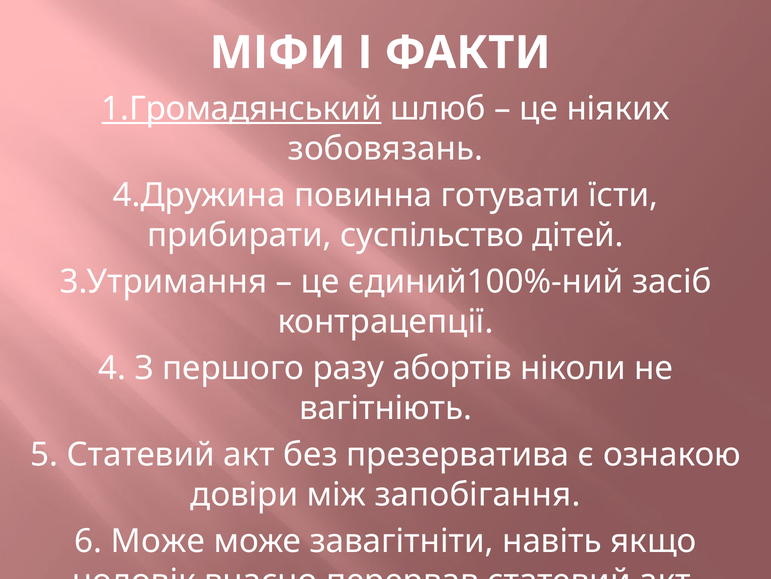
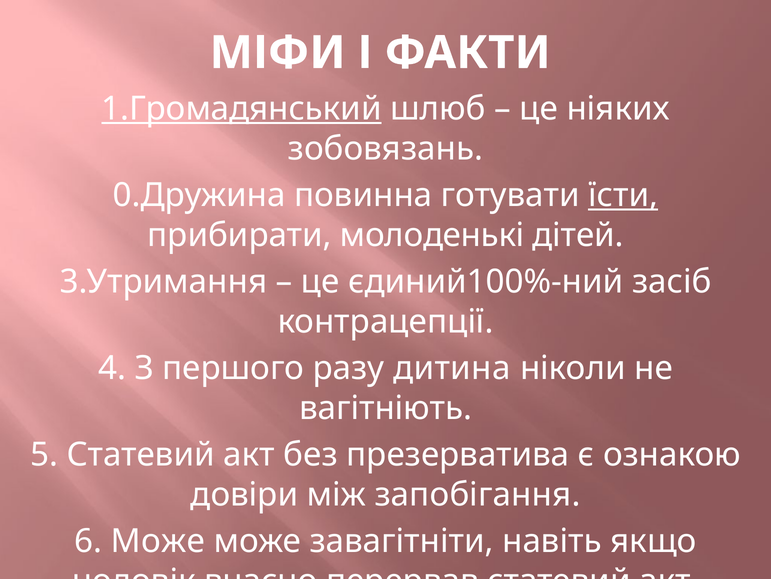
4.Дружина: 4.Дружина -> 0.Дружина
їсти underline: none -> present
суспільство: суспільство -> молоденькі
абортів: абортів -> дитина
